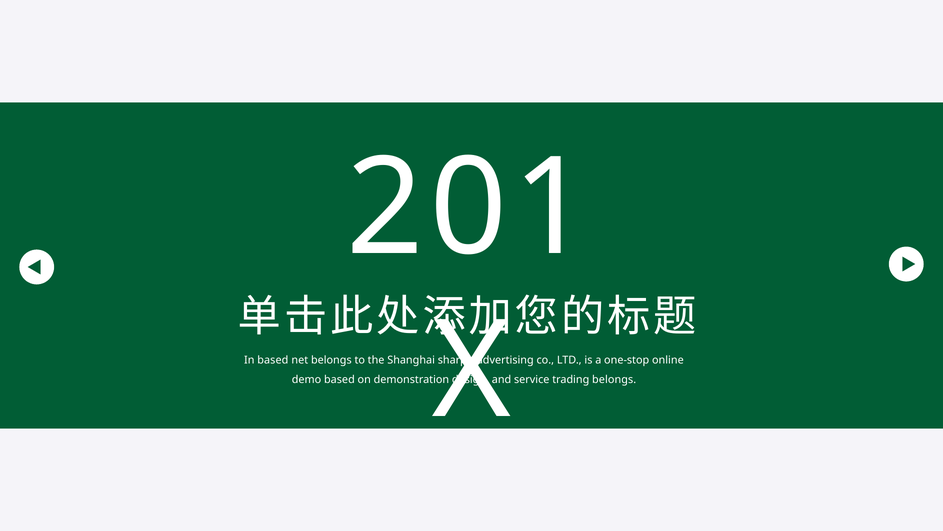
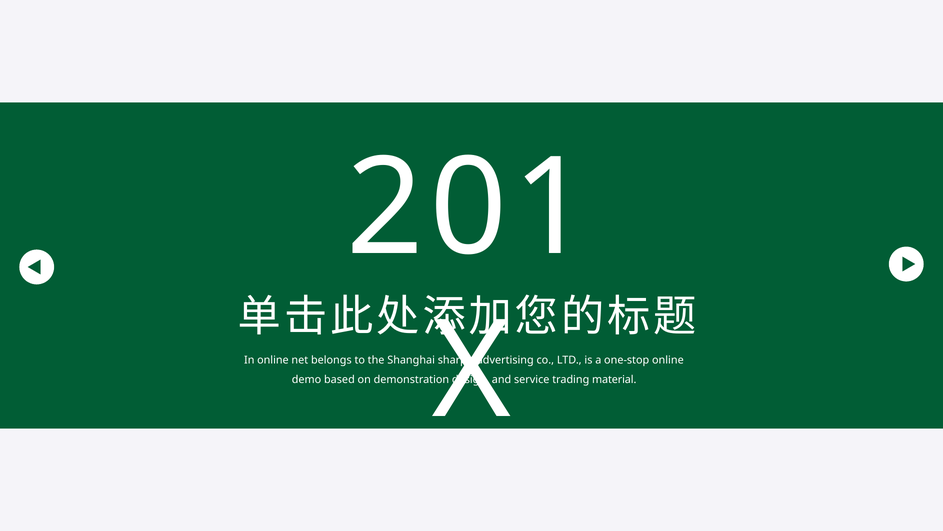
In based: based -> online
trading belongs: belongs -> material
